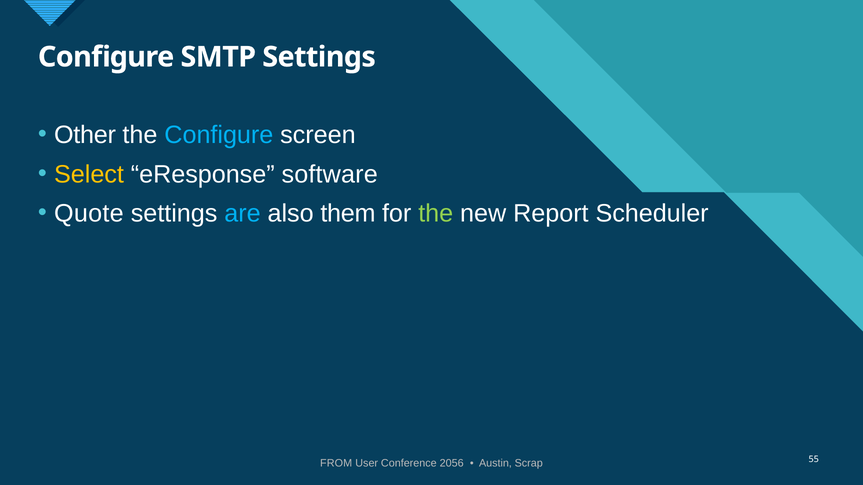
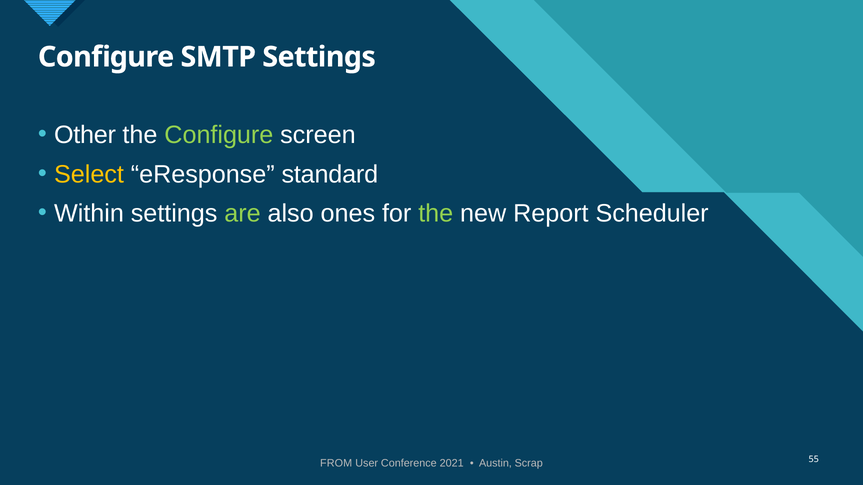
Configure at (219, 135) colour: light blue -> light green
software: software -> standard
Quote: Quote -> Within
are colour: light blue -> light green
them: them -> ones
2056: 2056 -> 2021
